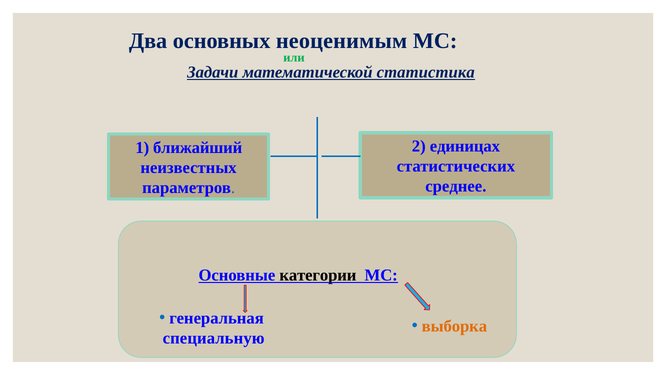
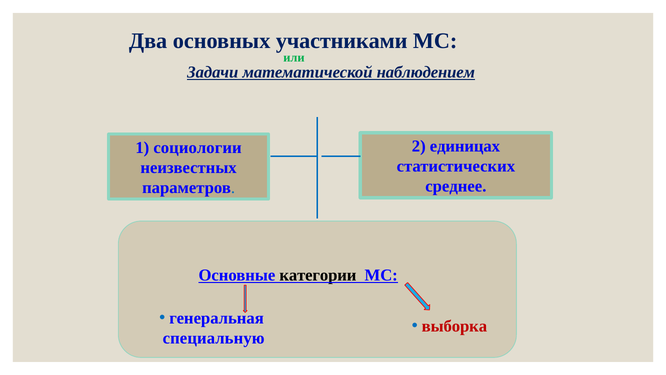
неоценимым: неоценимым -> участниками
статистика: статистика -> наблюдением
ближайший: ближайший -> социологии
выборка colour: orange -> red
